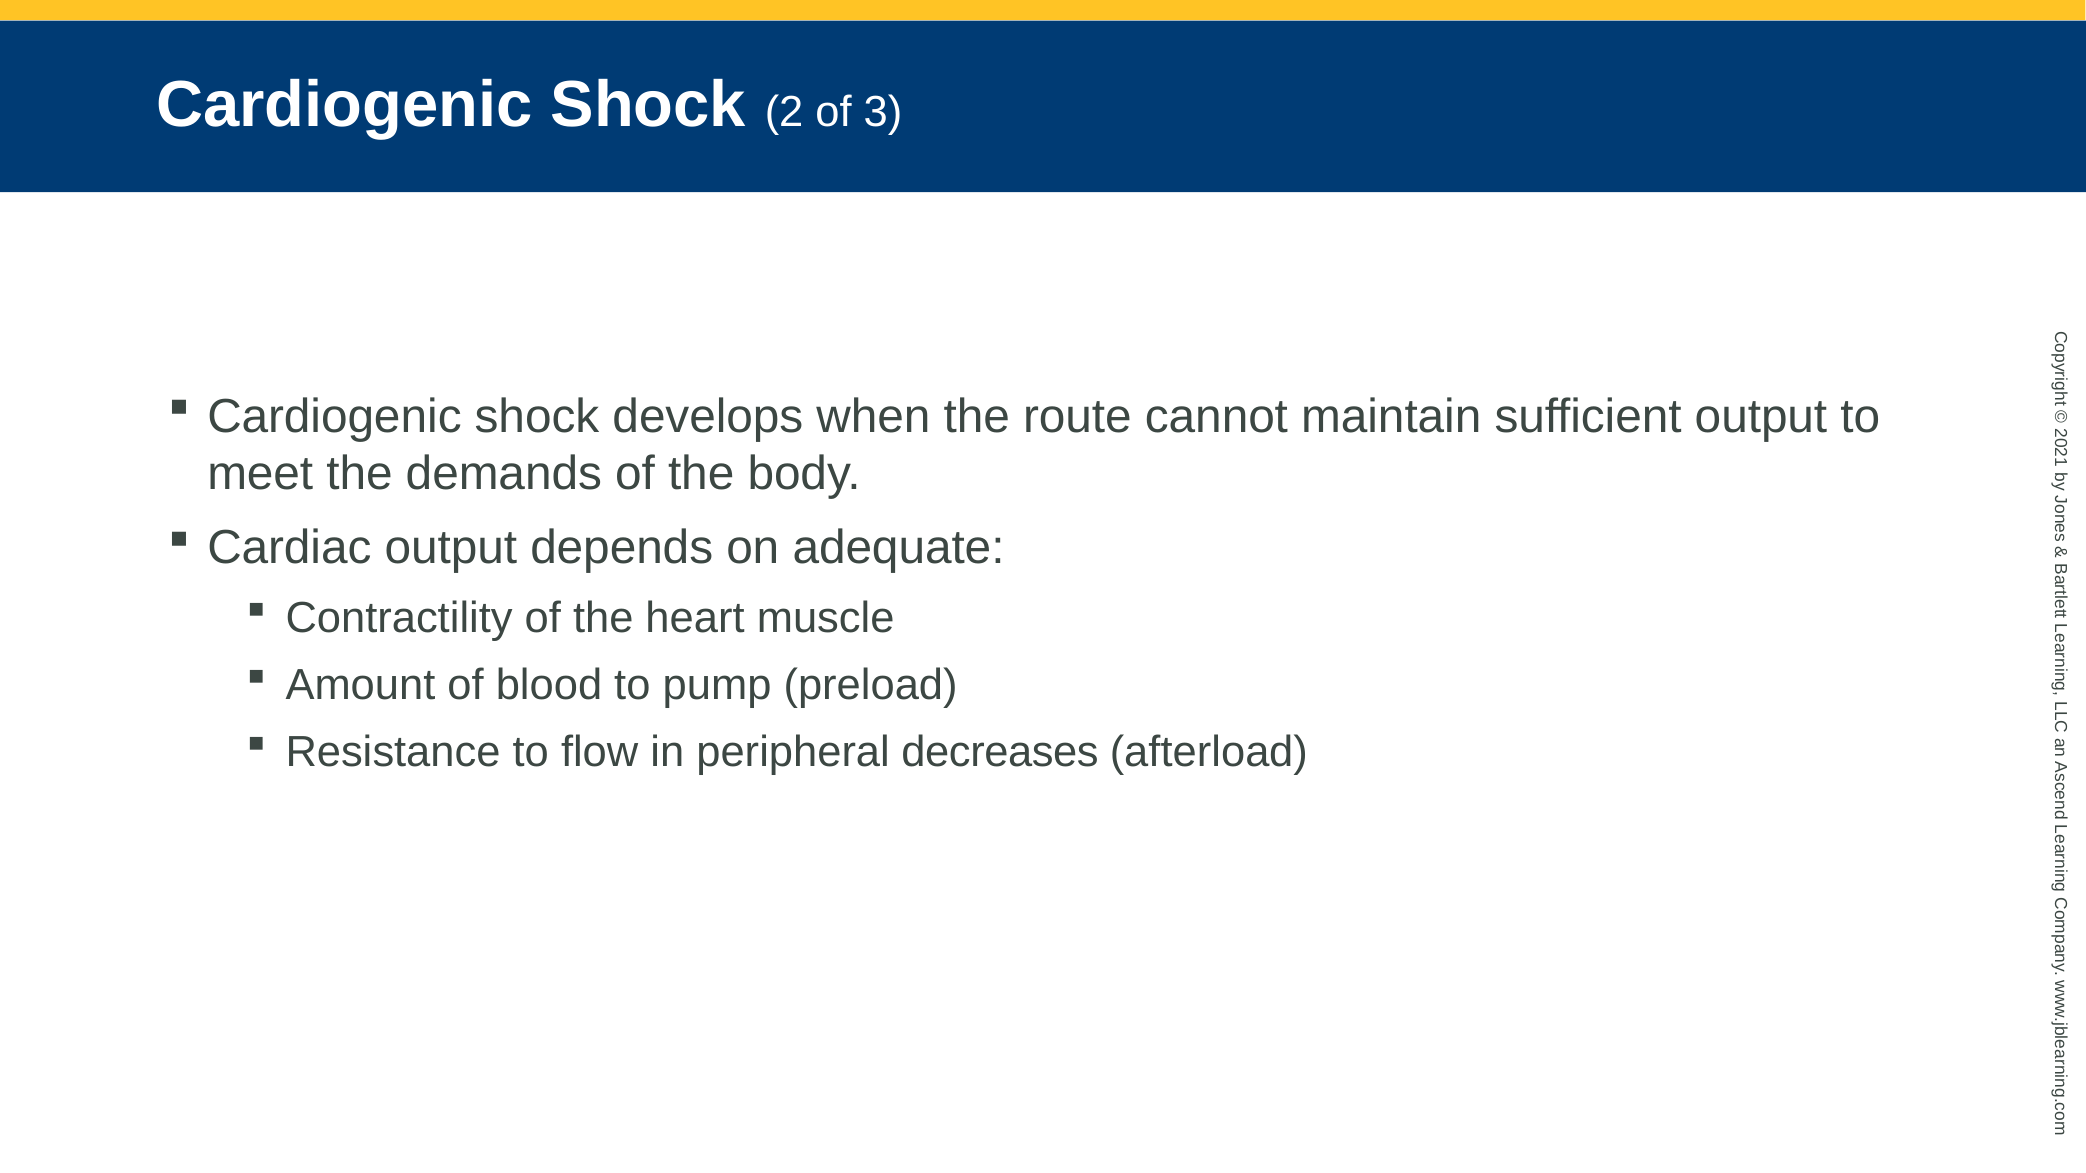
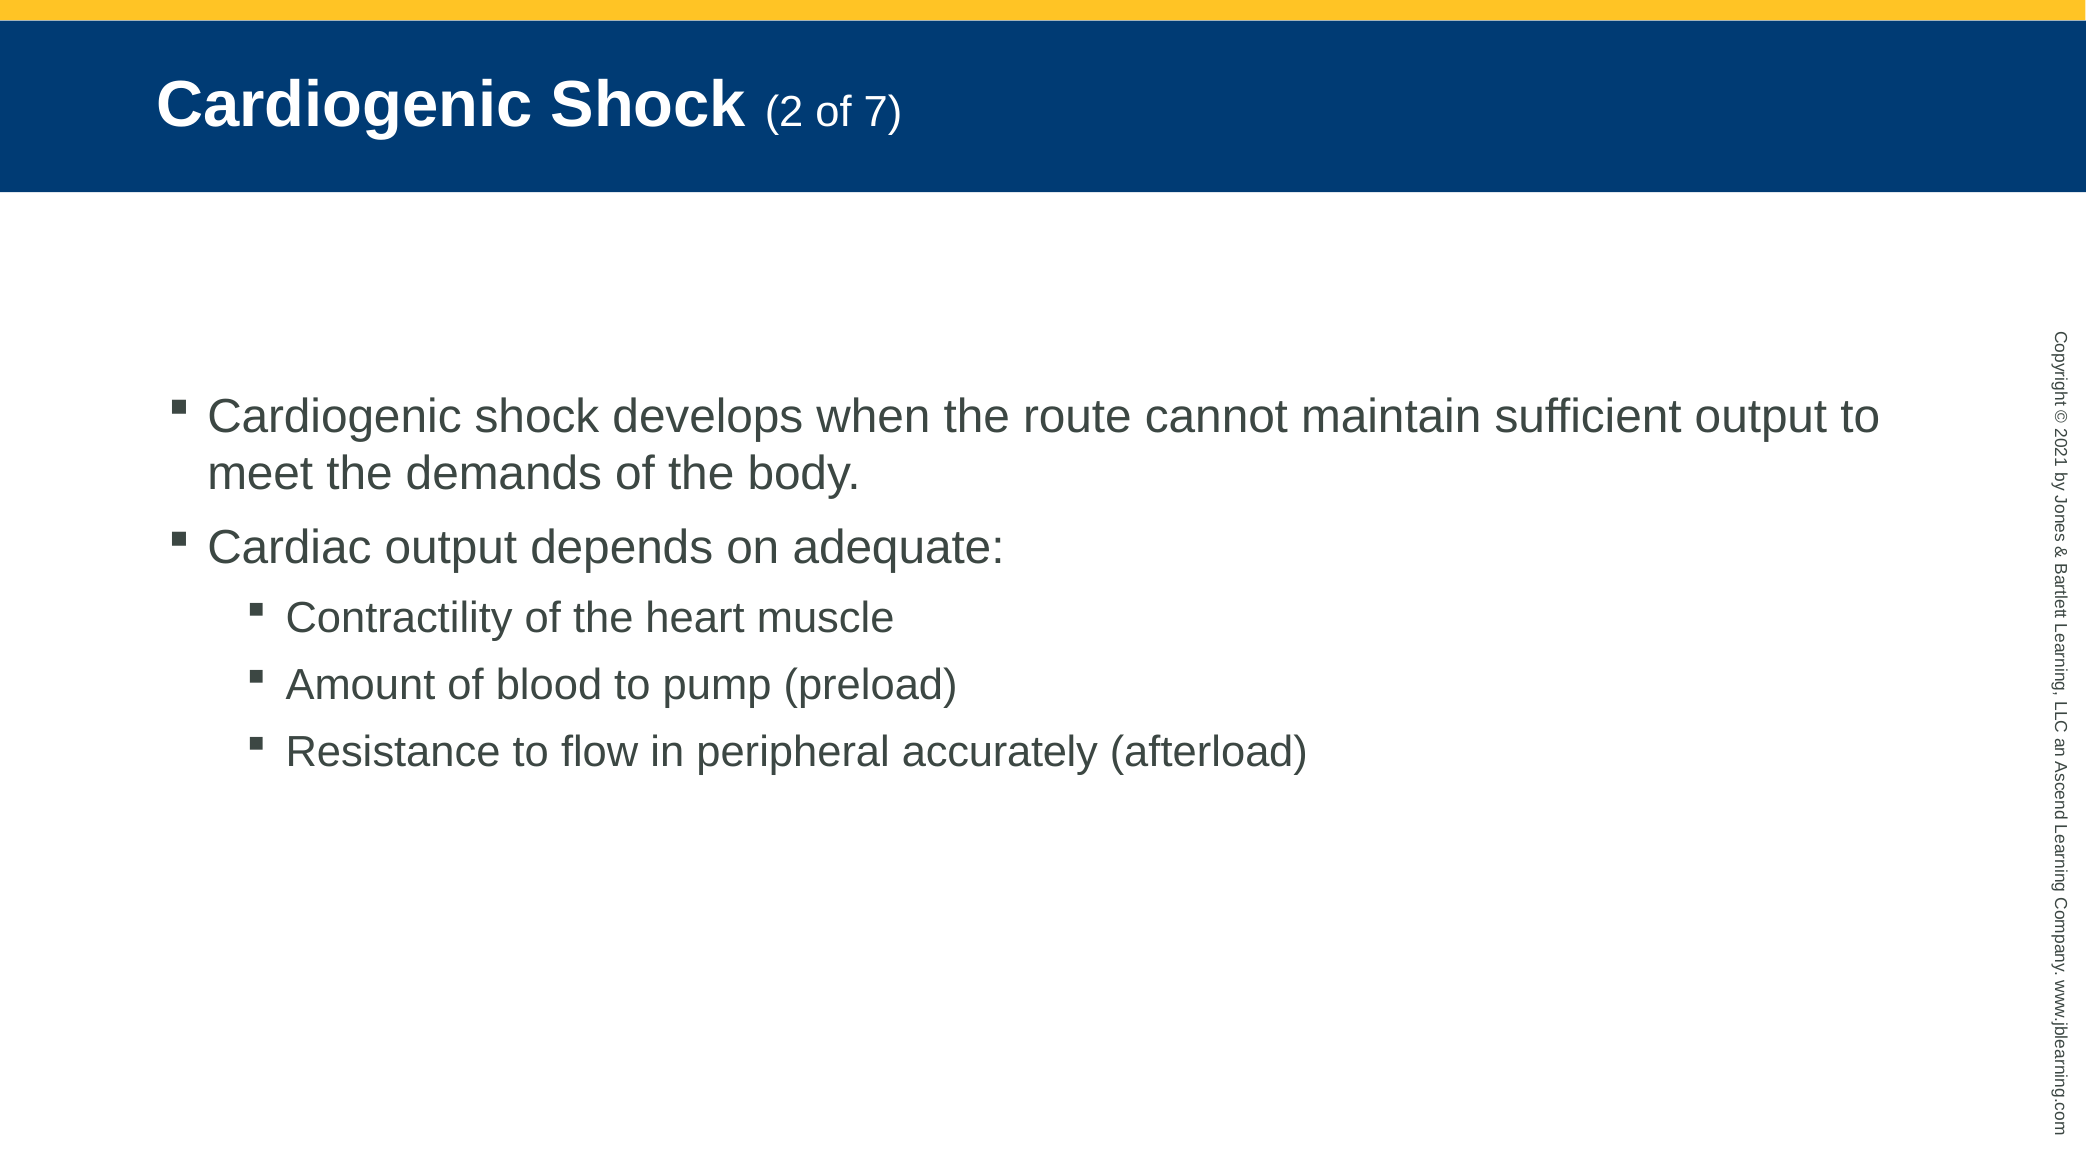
3: 3 -> 7
decreases: decreases -> accurately
